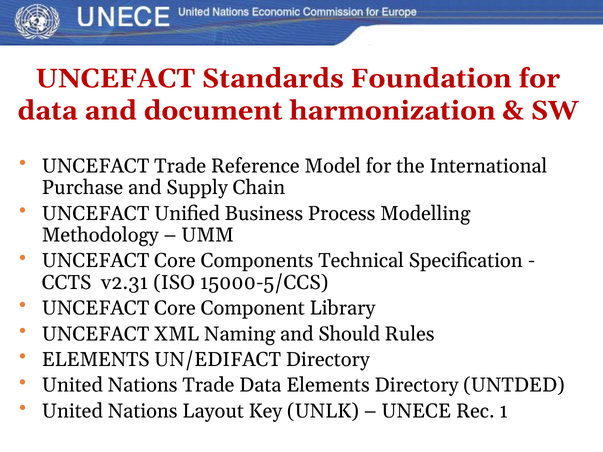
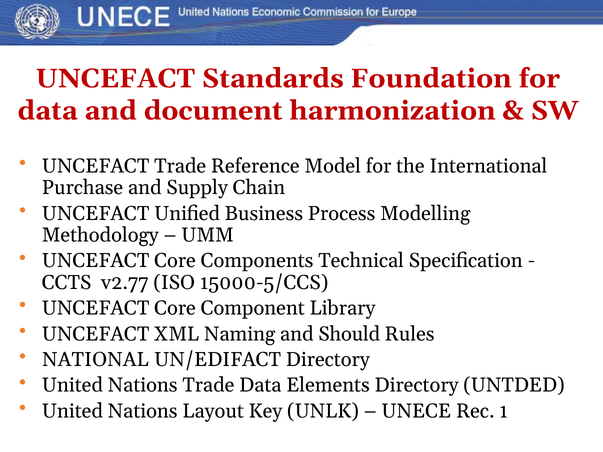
v2.31: v2.31 -> v2.77
ELEMENTS at (96, 360): ELEMENTS -> NATIONAL
